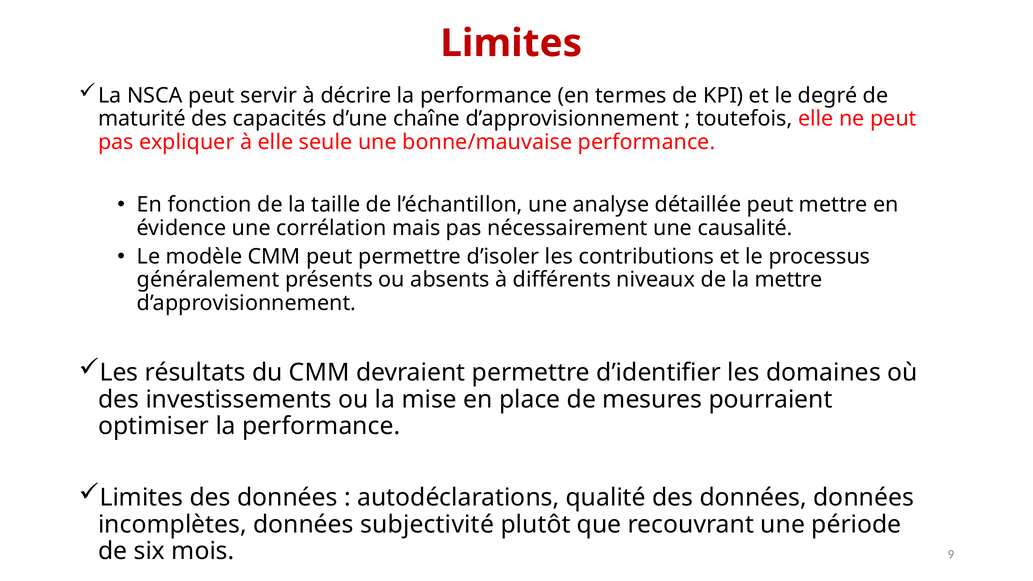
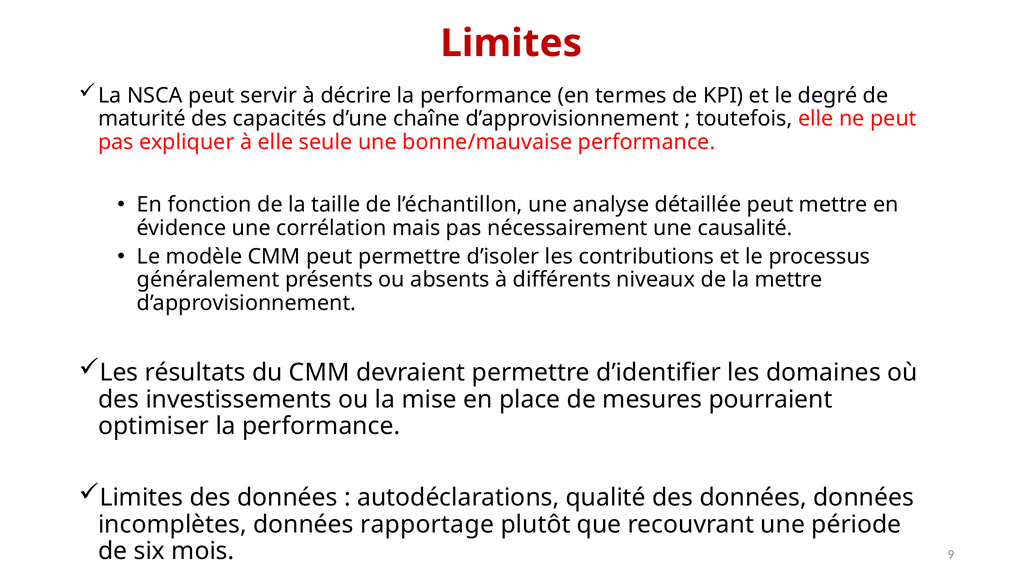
subjectivité: subjectivité -> rapportage
